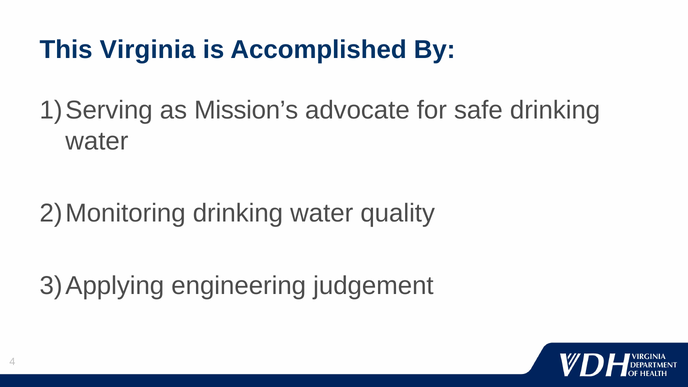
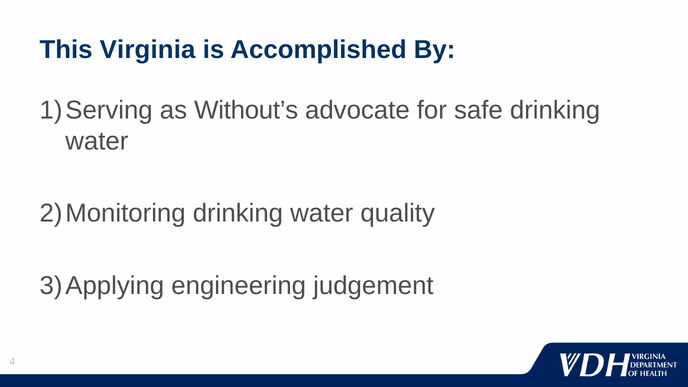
Mission’s: Mission’s -> Without’s
